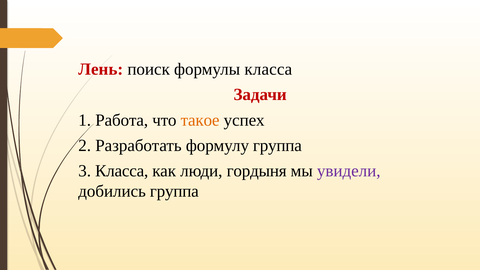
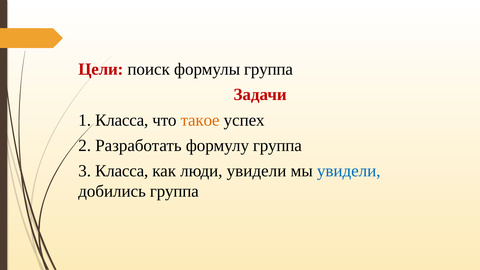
Лень: Лень -> Цели
формулы класса: класса -> группа
1 Работа: Работа -> Класса
люди гордыня: гордыня -> увидели
увидели at (349, 171) colour: purple -> blue
